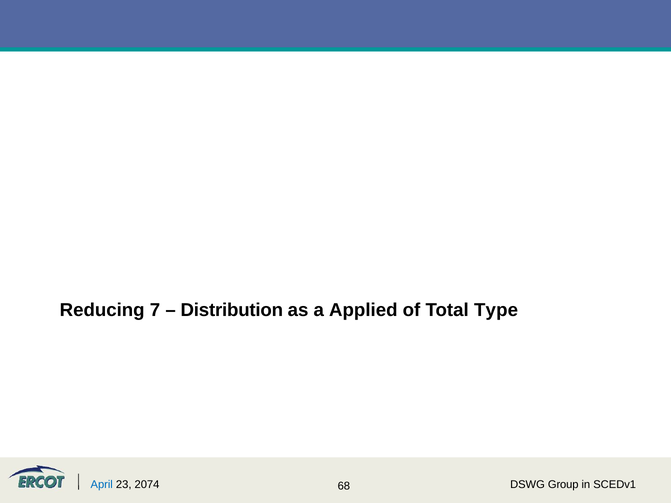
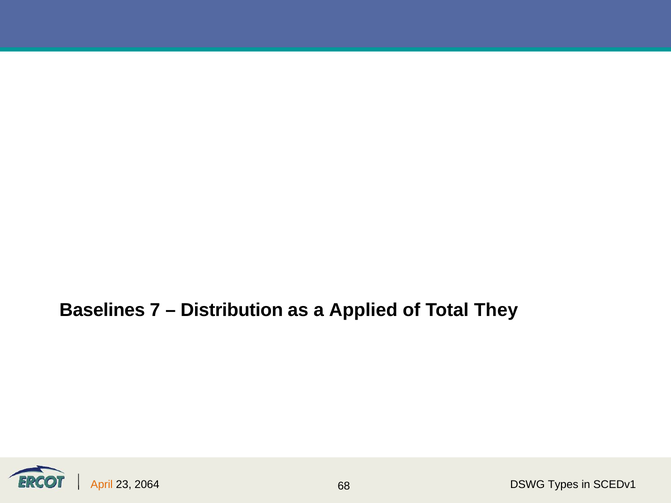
Reducing: Reducing -> Baselines
Type: Type -> They
April colour: blue -> orange
2074: 2074 -> 2064
Group: Group -> Types
